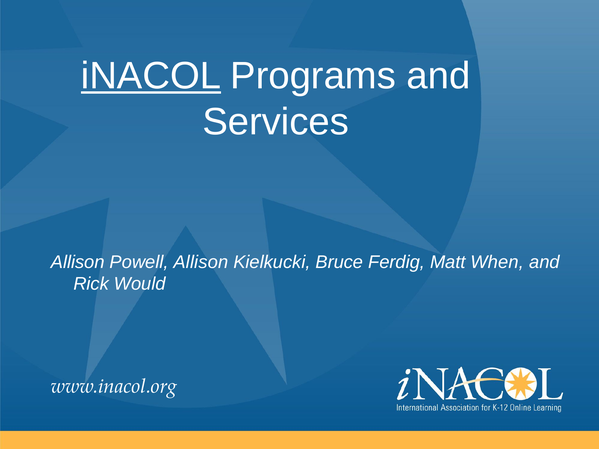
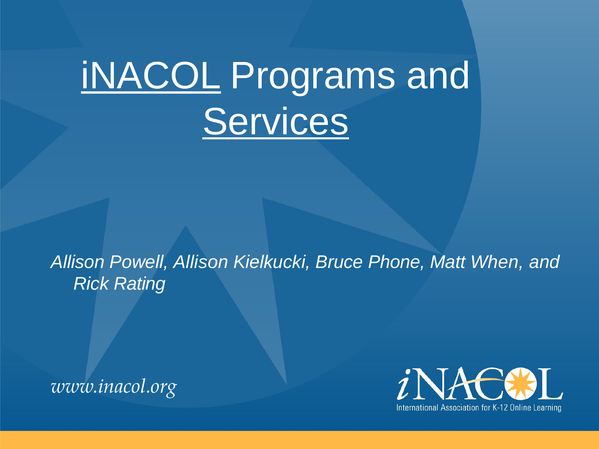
Services underline: none -> present
Ferdig: Ferdig -> Phone
Would: Would -> Rating
